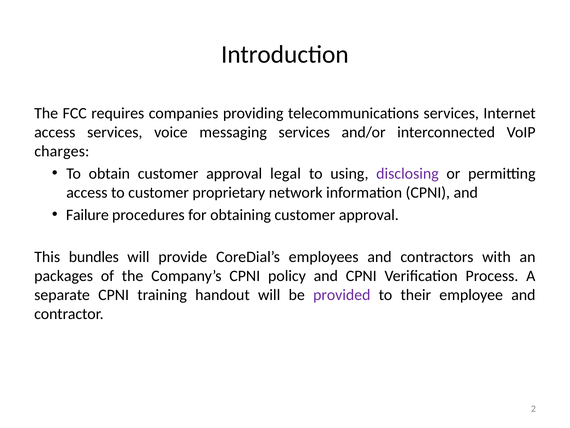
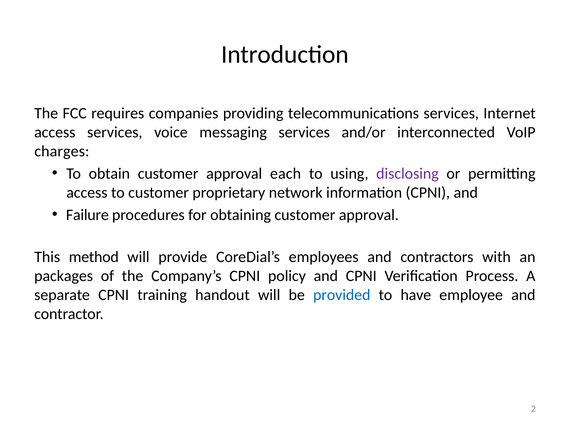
legal: legal -> each
bundles: bundles -> method
provided colour: purple -> blue
their: their -> have
